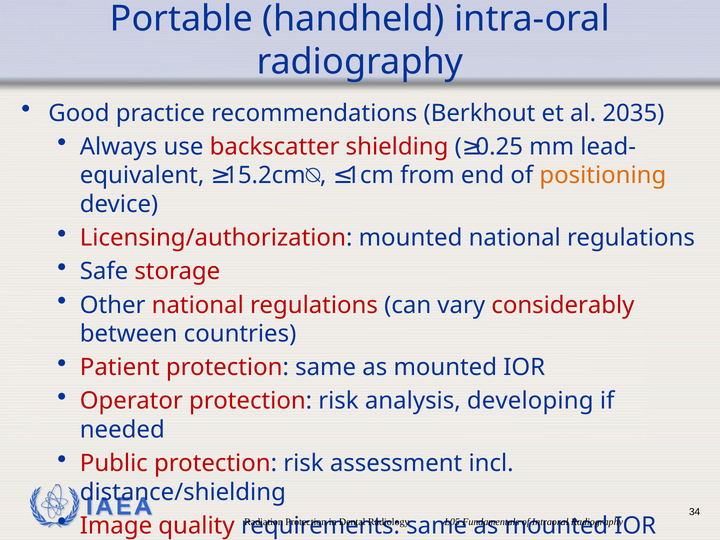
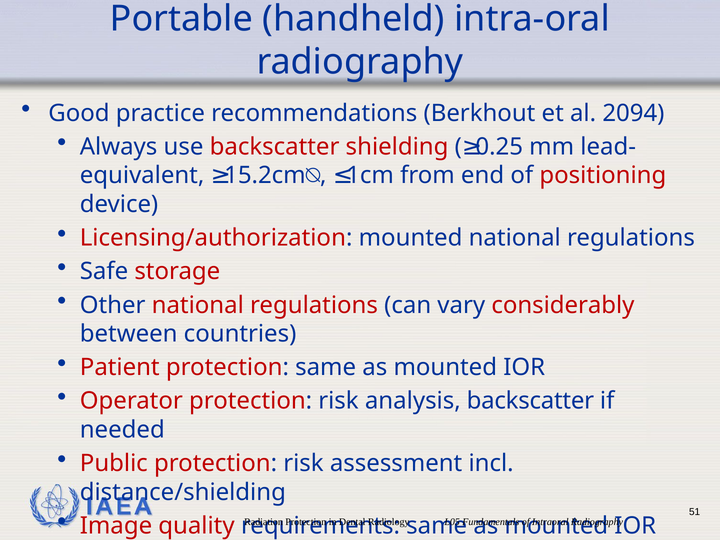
2035: 2035 -> 2094
positioning colour: orange -> red
analysis developing: developing -> backscatter
34: 34 -> 51
